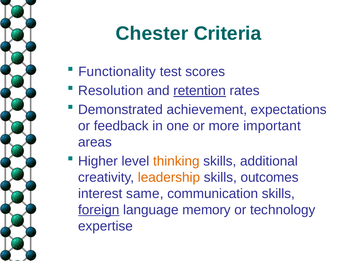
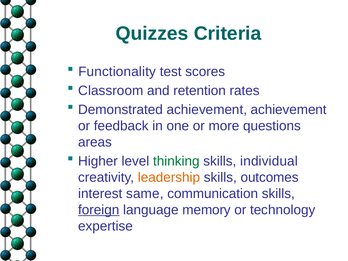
Chester: Chester -> Quizzes
Resolution: Resolution -> Classroom
retention underline: present -> none
achievement expectations: expectations -> achievement
important: important -> questions
thinking colour: orange -> green
additional: additional -> individual
